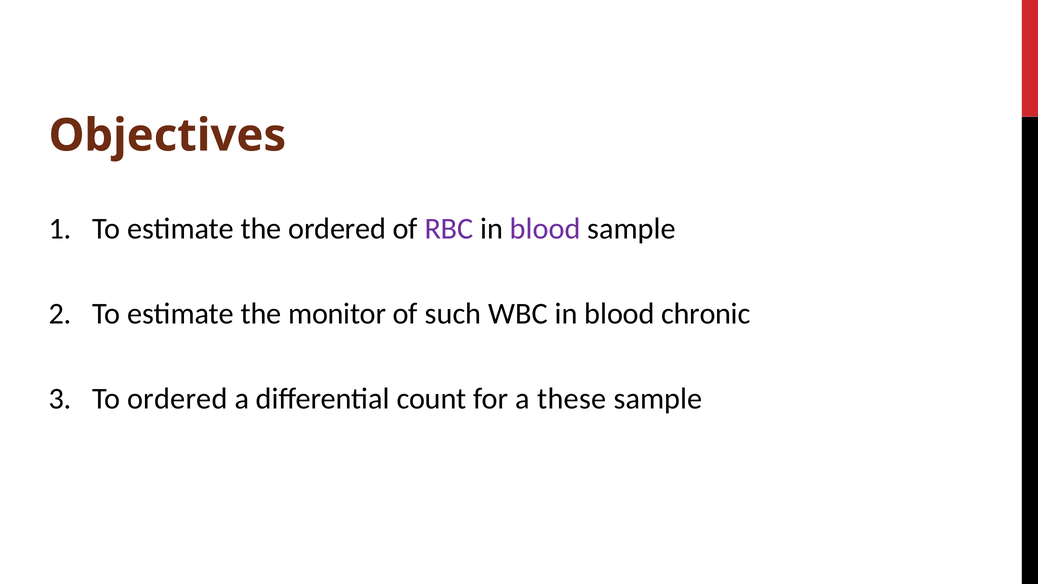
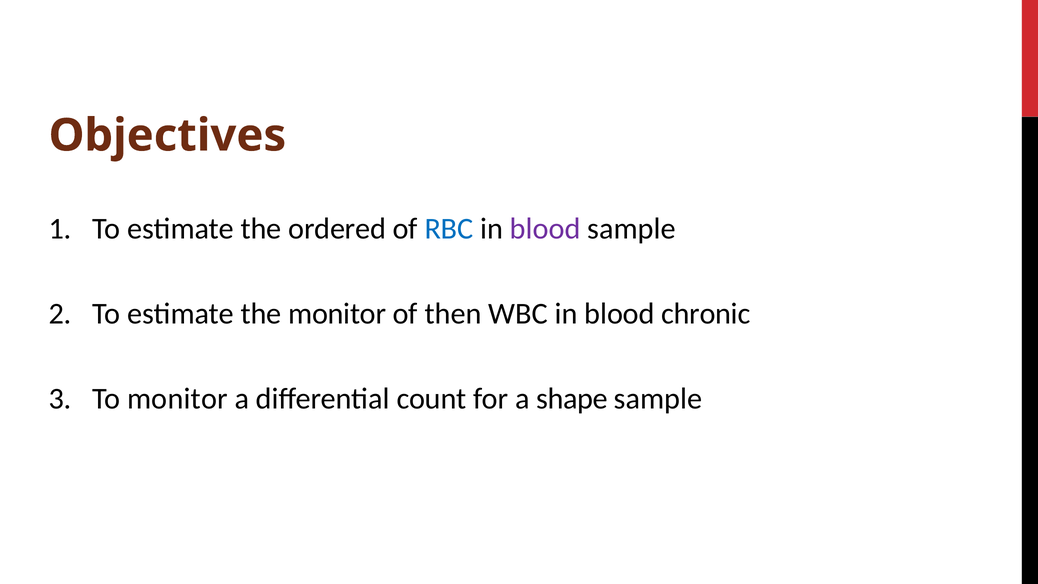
RBC colour: purple -> blue
such: such -> then
To ordered: ordered -> monitor
these: these -> shape
